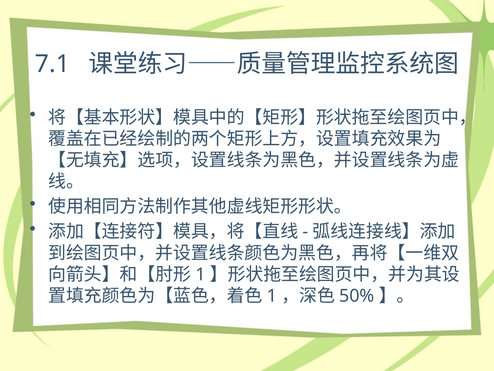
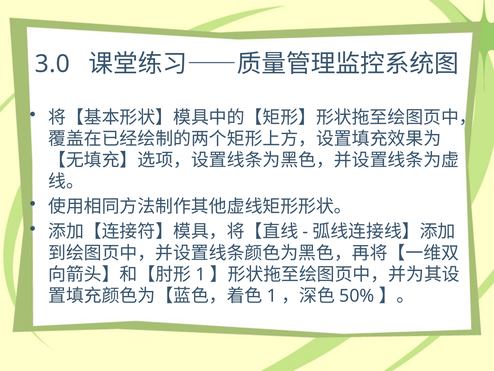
7.1: 7.1 -> 3.0
